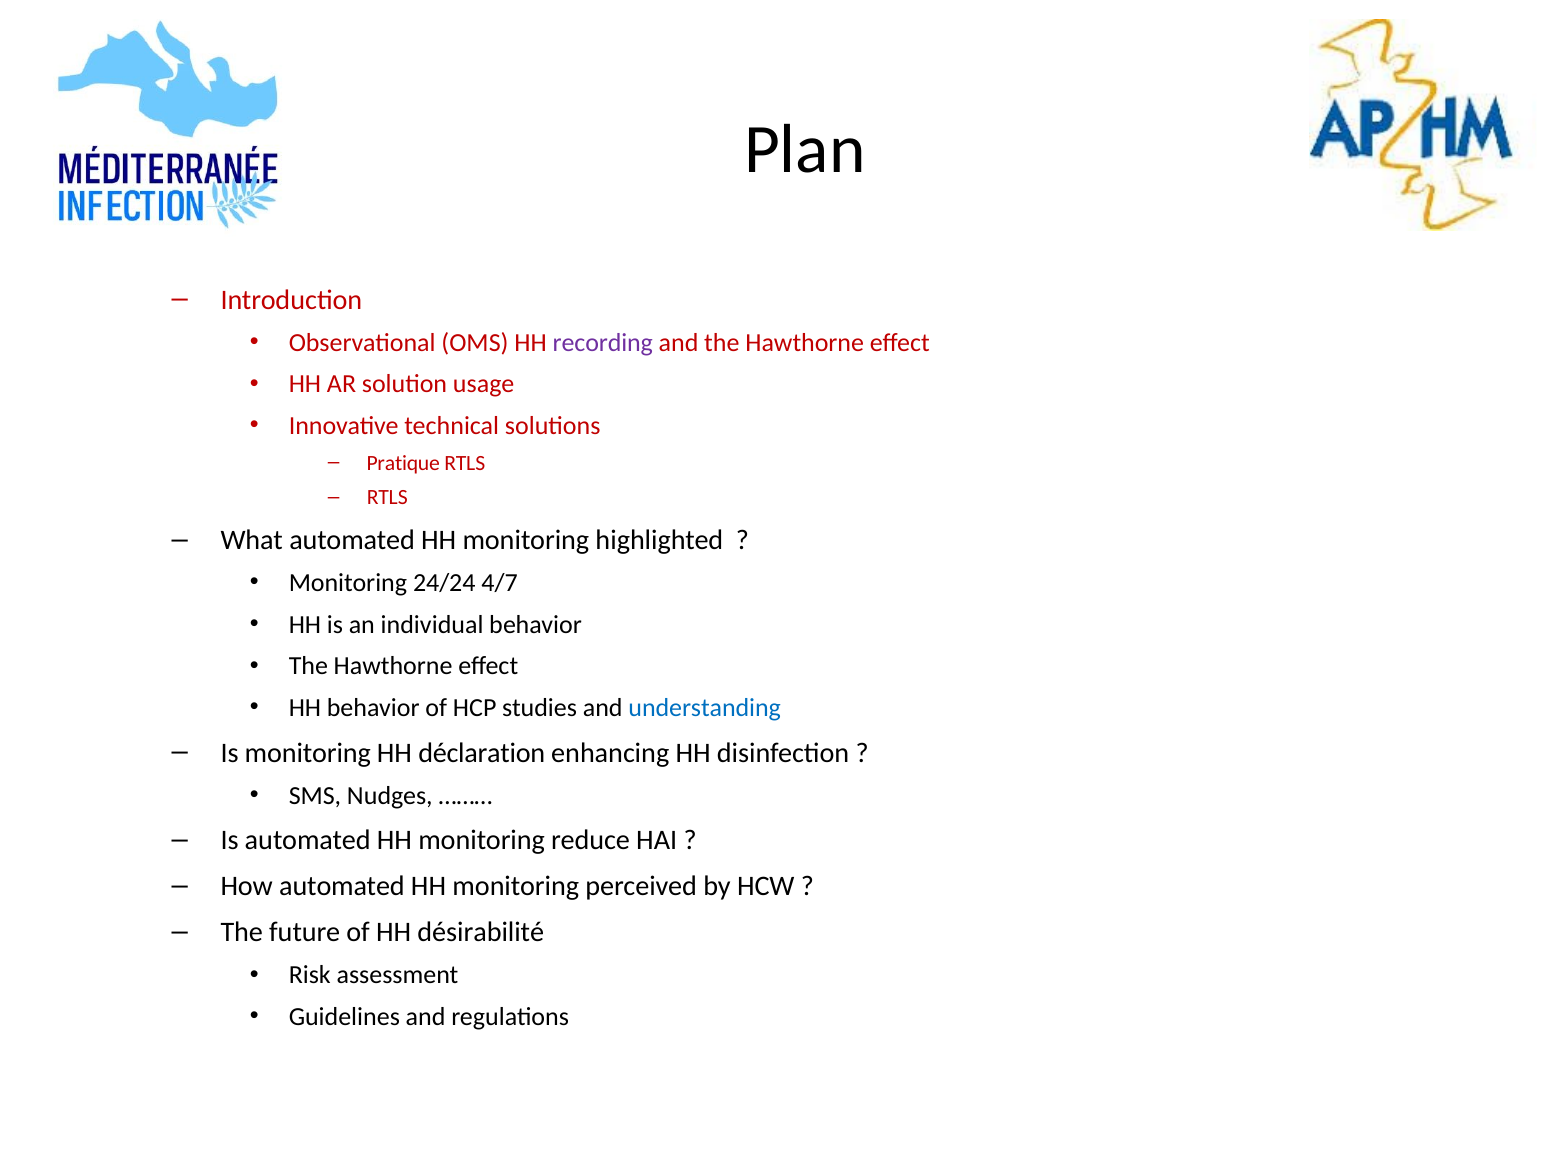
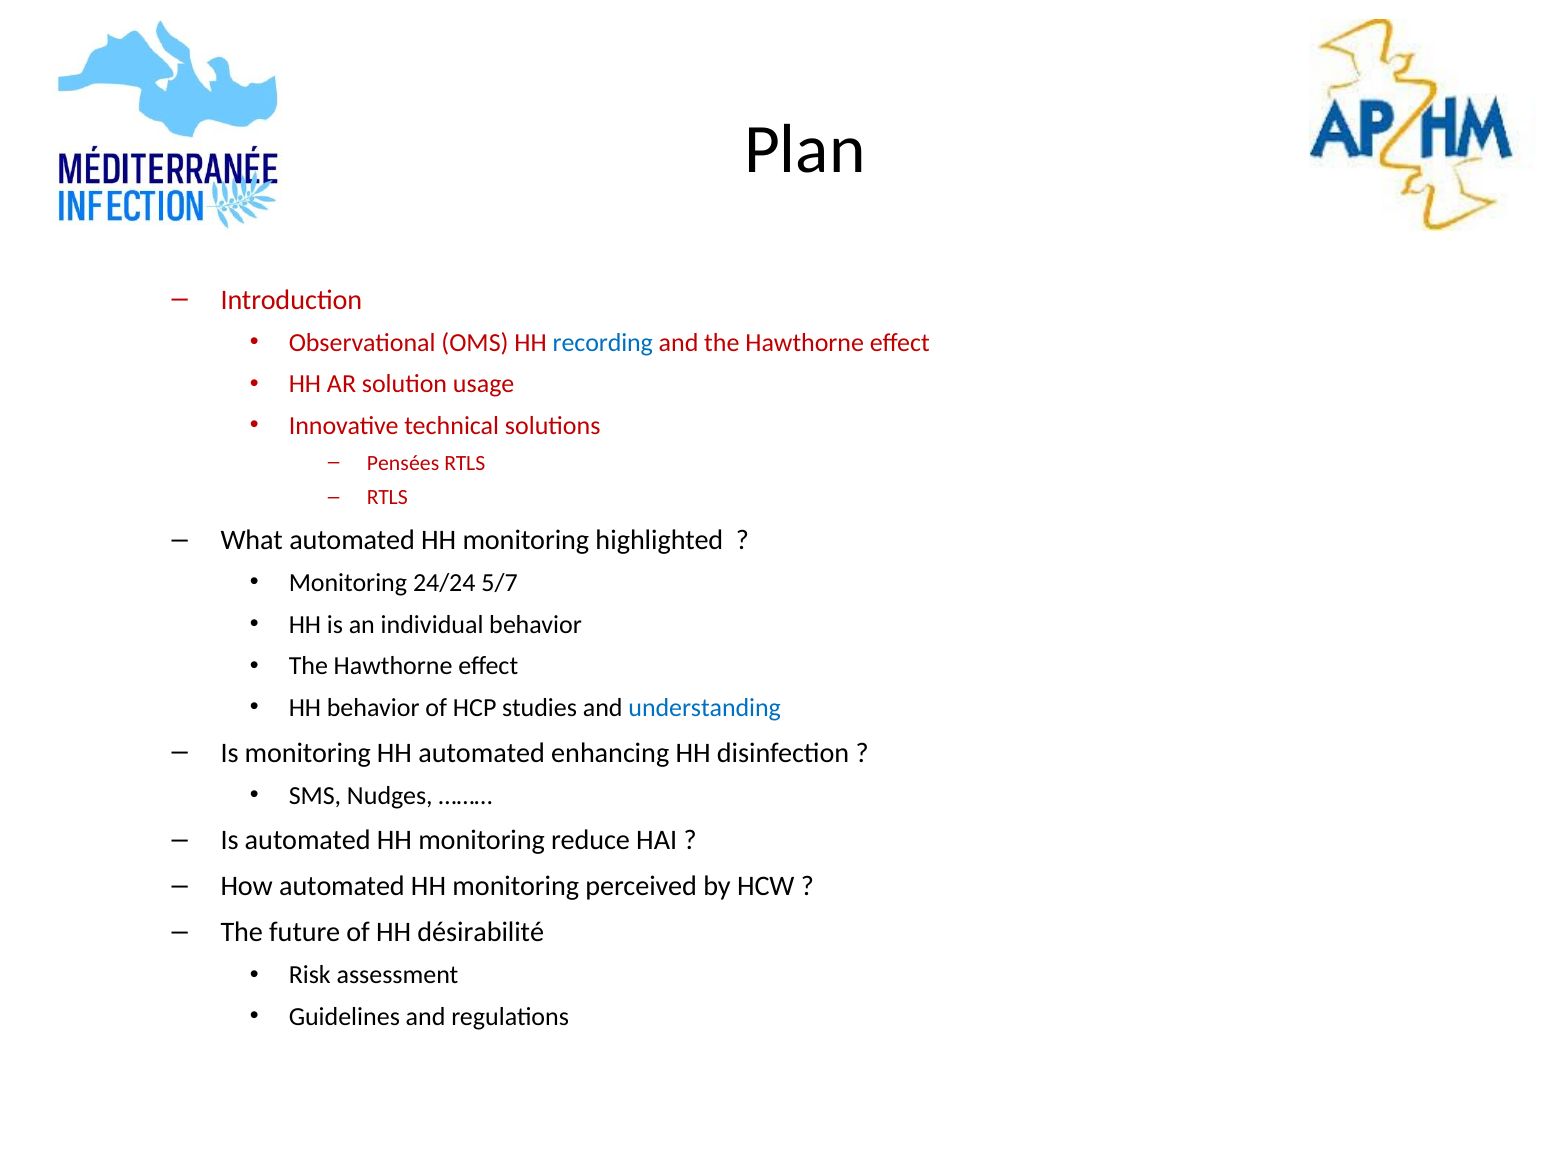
recording colour: purple -> blue
Pratique: Pratique -> Pensées
4/7: 4/7 -> 5/7
HH déclaration: déclaration -> automated
